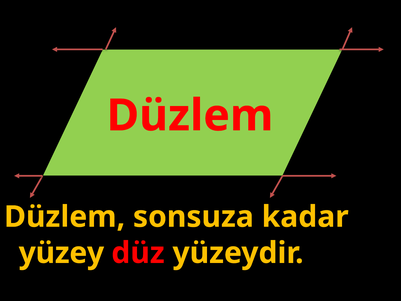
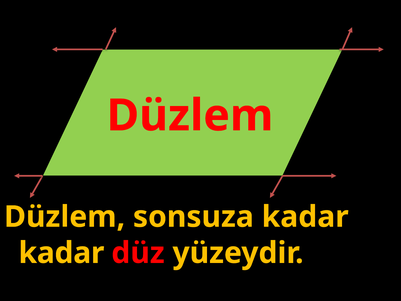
yüzey at (61, 253): yüzey -> kadar
